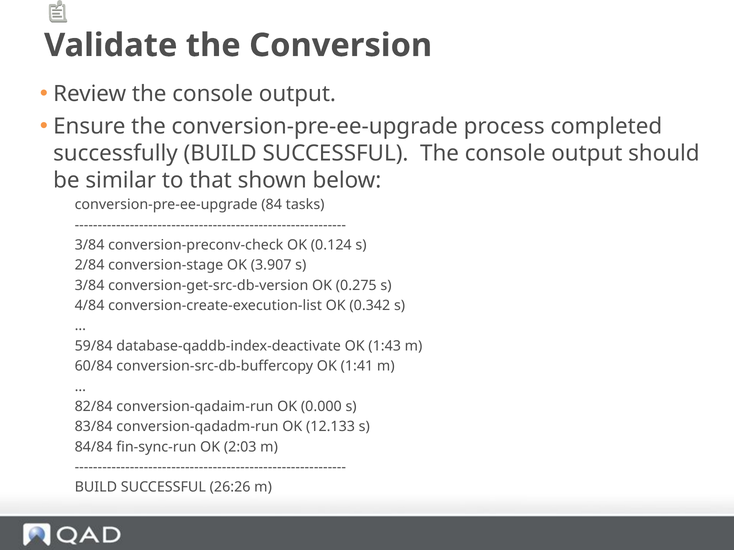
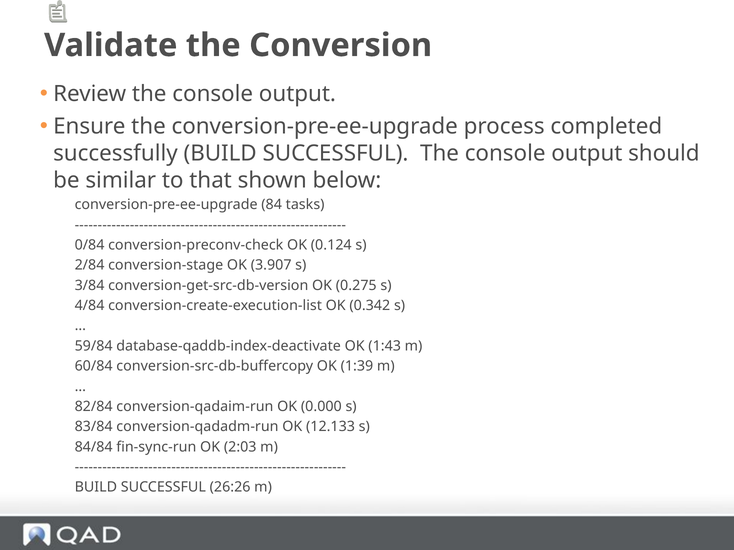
3/84 at (90, 245): 3/84 -> 0/84
1:41: 1:41 -> 1:39
